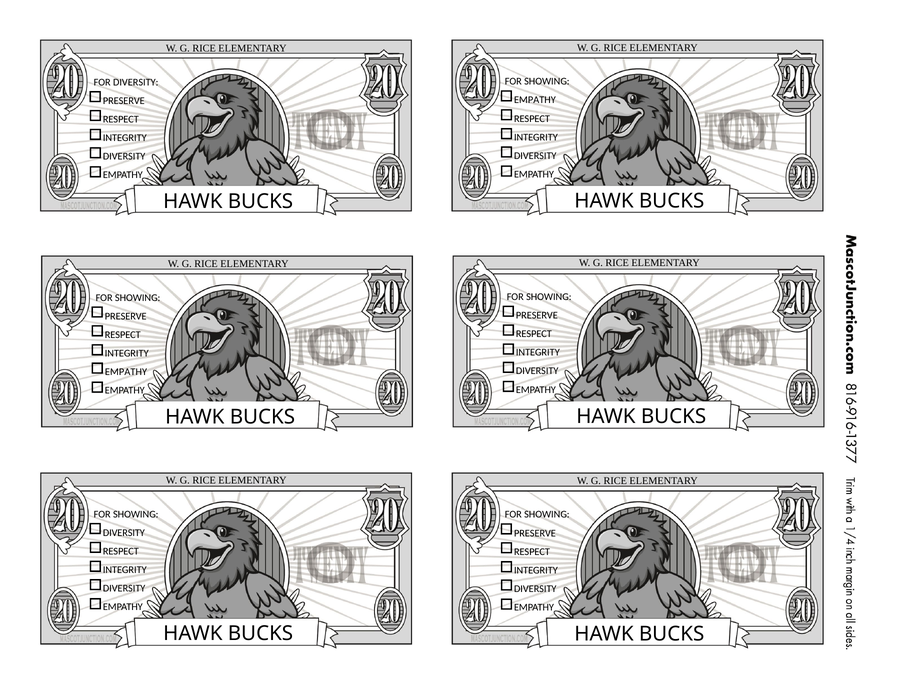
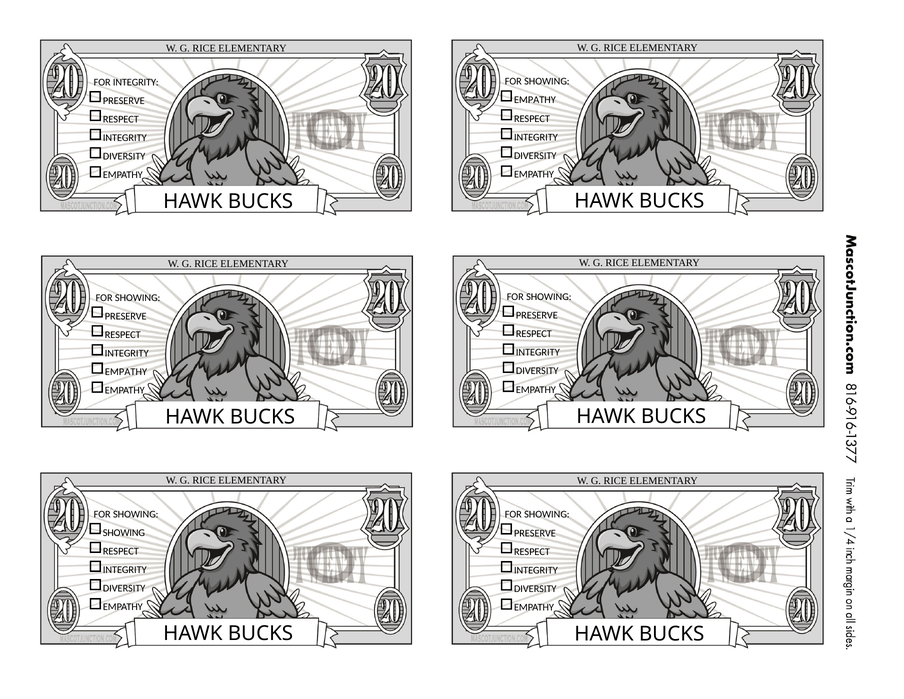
FOR DIVERSITY: DIVERSITY -> INTEGRITY
DIVERSITY at (124, 532): DIVERSITY -> SHOWING
